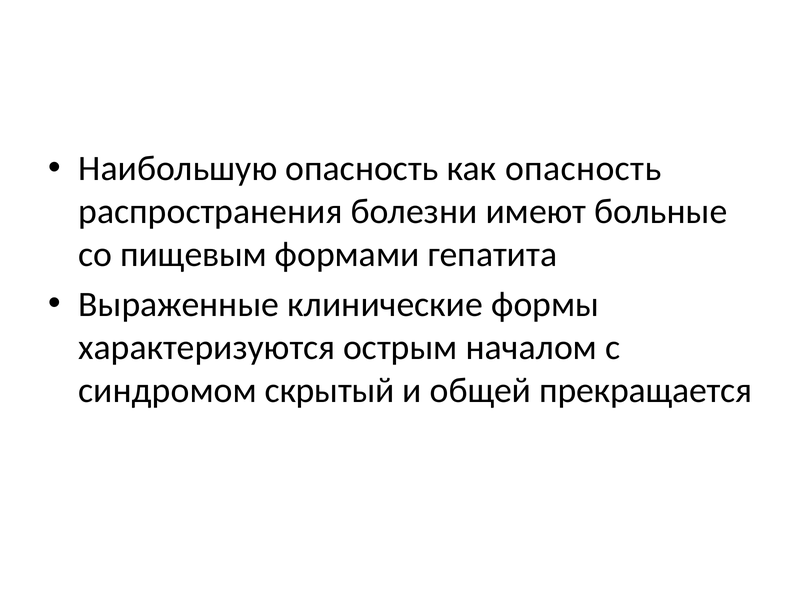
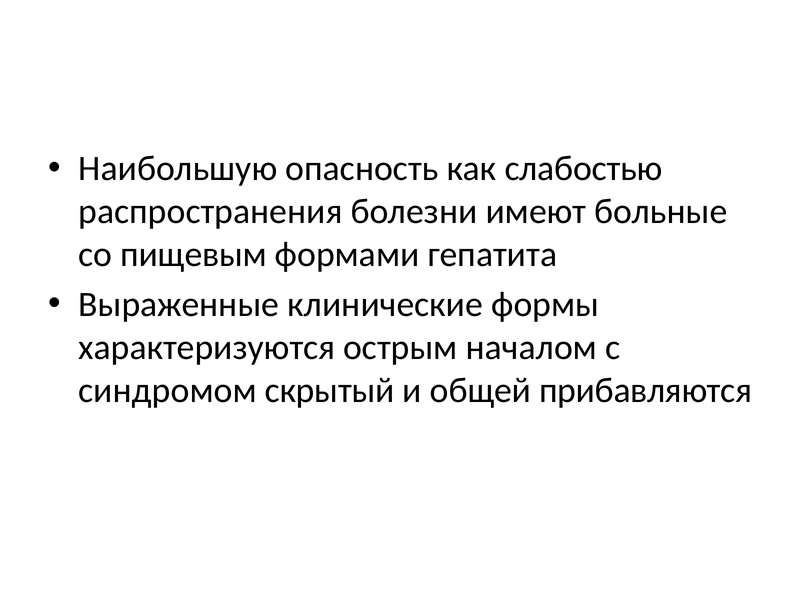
как опасность: опасность -> слабостью
прекращается: прекращается -> прибавляются
